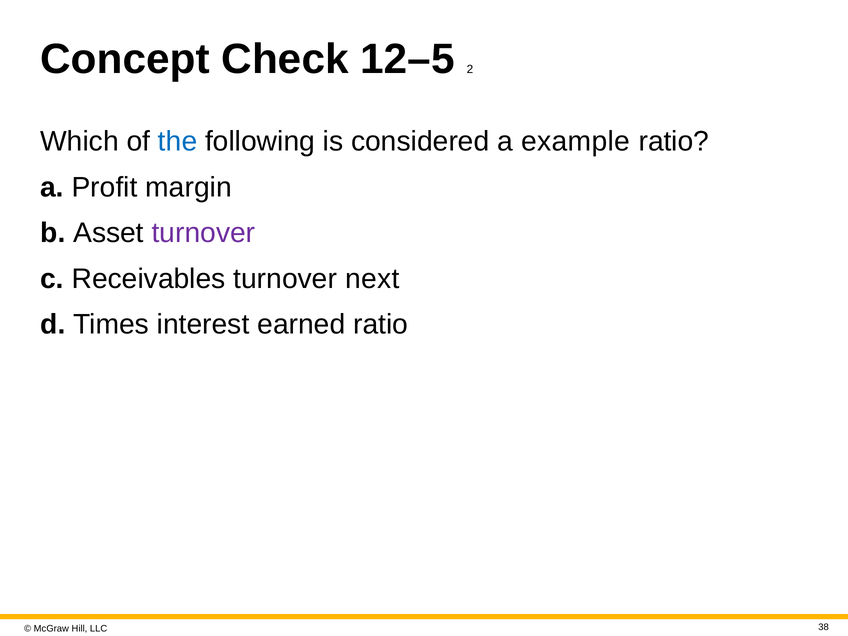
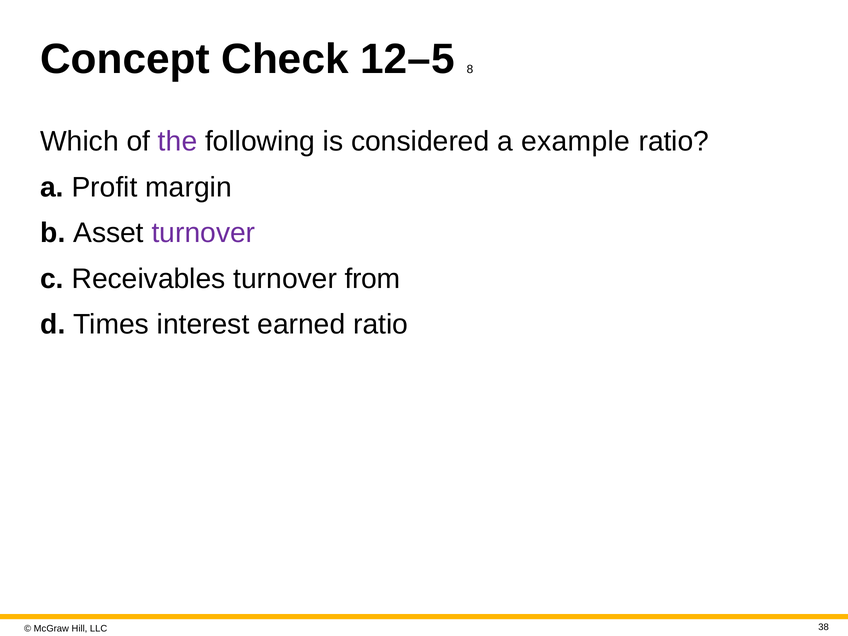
2: 2 -> 8
the colour: blue -> purple
next: next -> from
